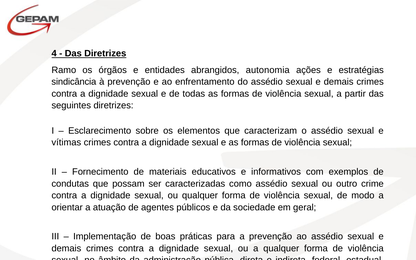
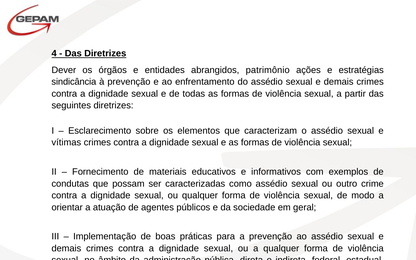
Ramo: Ramo -> Dever
autonomia: autonomia -> patrimônio
